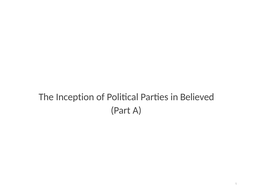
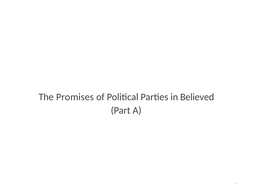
Inception: Inception -> Promises
